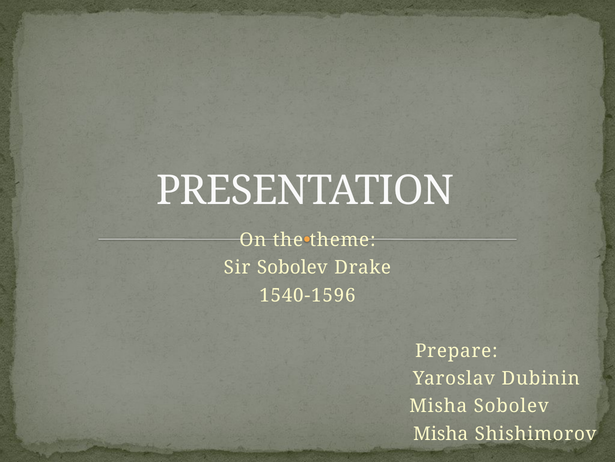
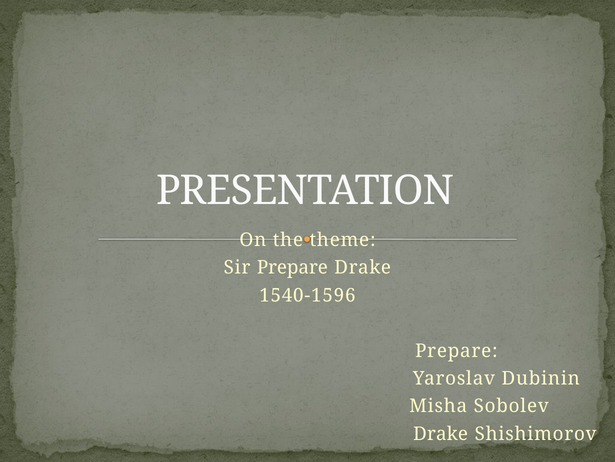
Sir Sobolev: Sobolev -> Prepare
Misha at (441, 433): Misha -> Drake
